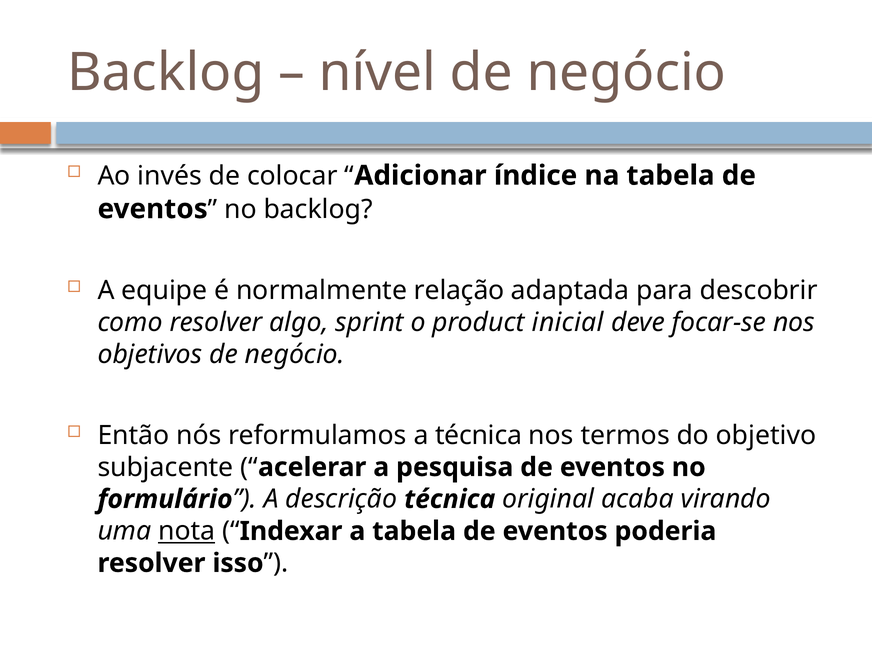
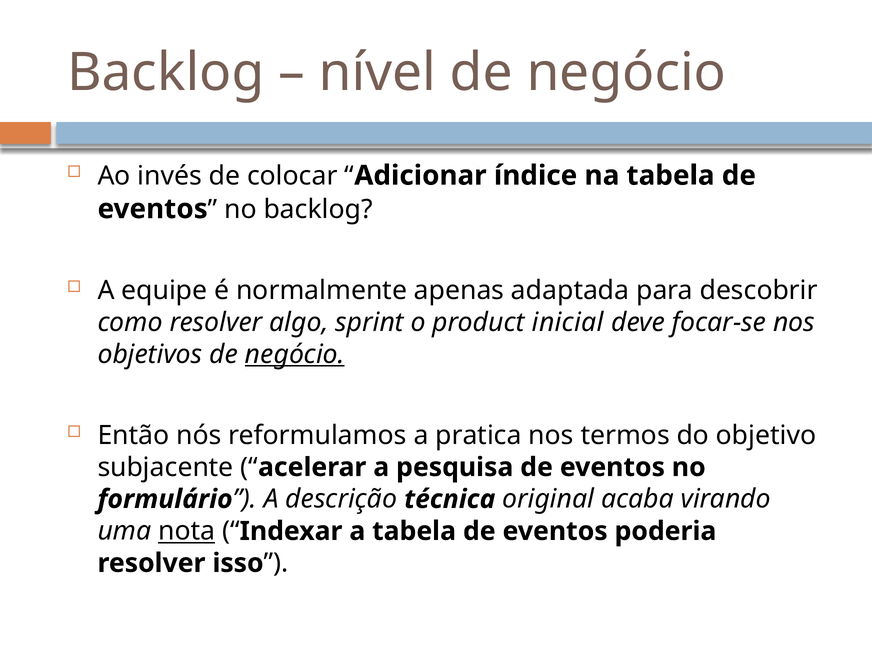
relação: relação -> apenas
negócio at (295, 354) underline: none -> present
a técnica: técnica -> pratica
